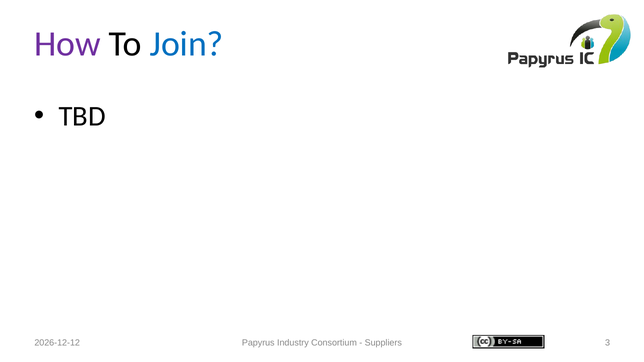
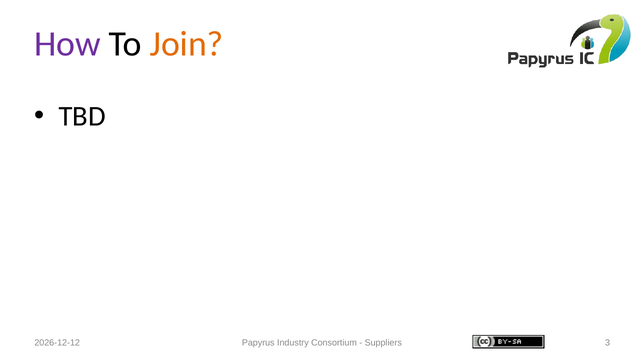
Join colour: blue -> orange
